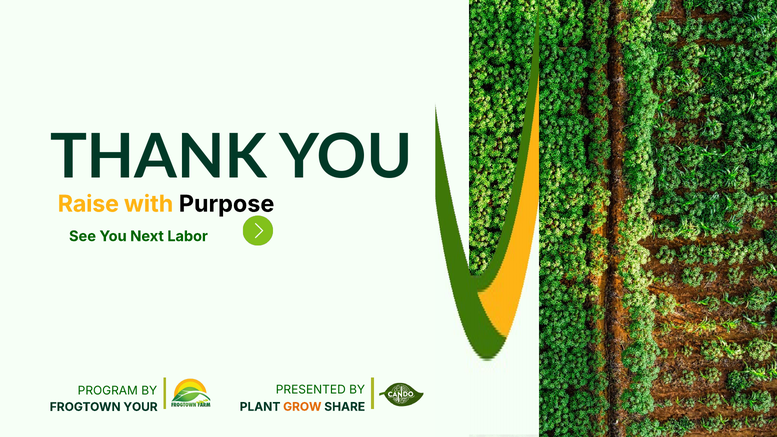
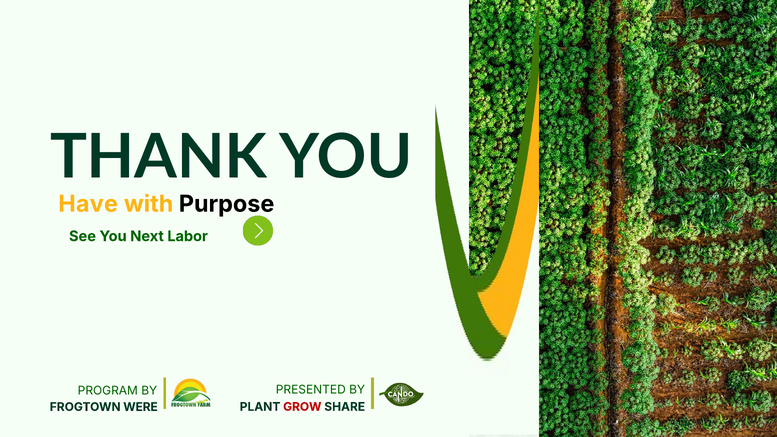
Raise: Raise -> Have
YOUR: YOUR -> WERE
GROW colour: orange -> red
